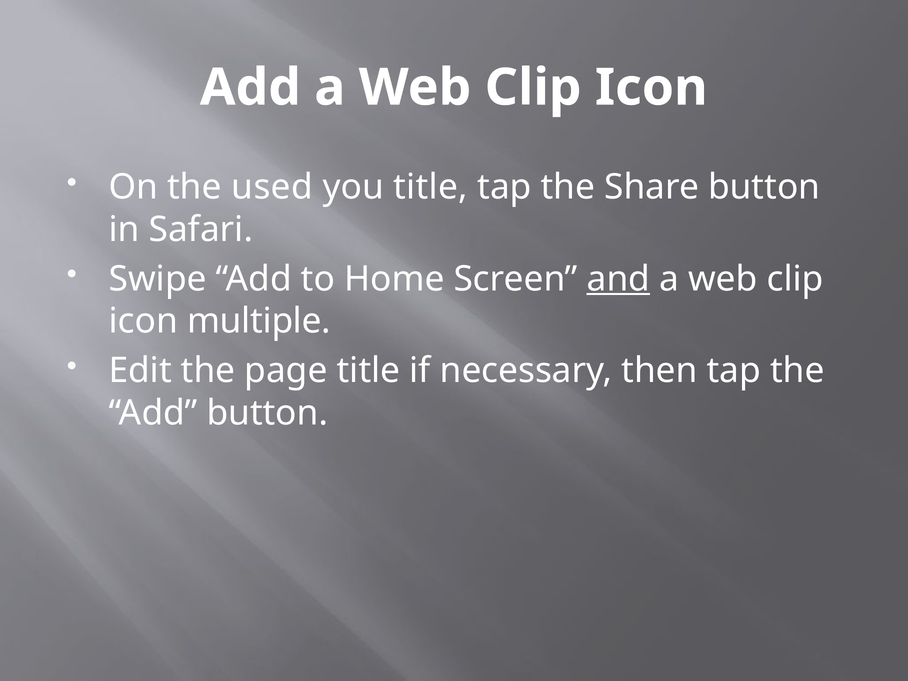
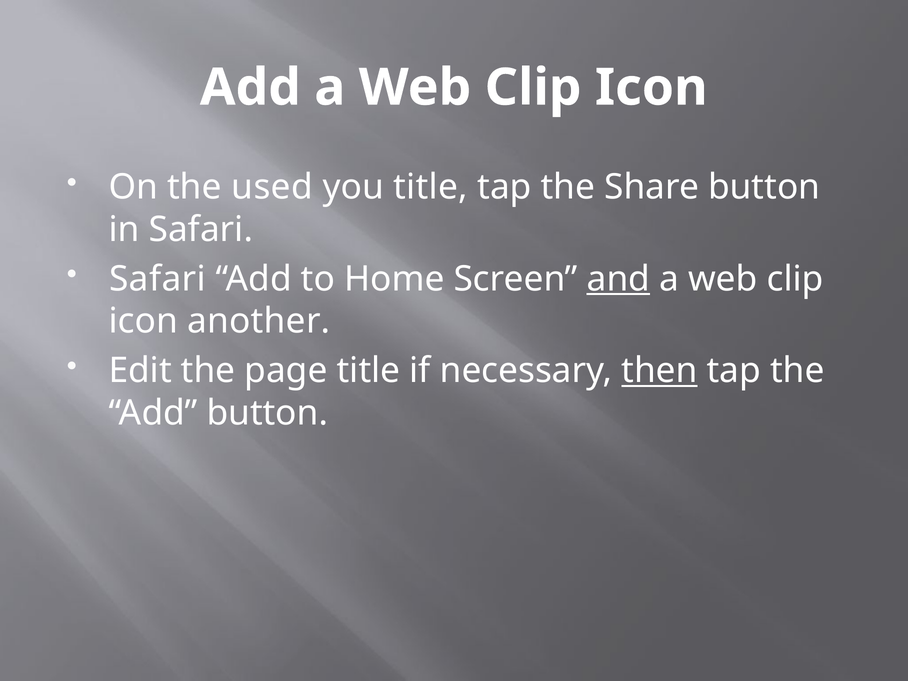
Swipe at (158, 279): Swipe -> Safari
multiple: multiple -> another
then underline: none -> present
